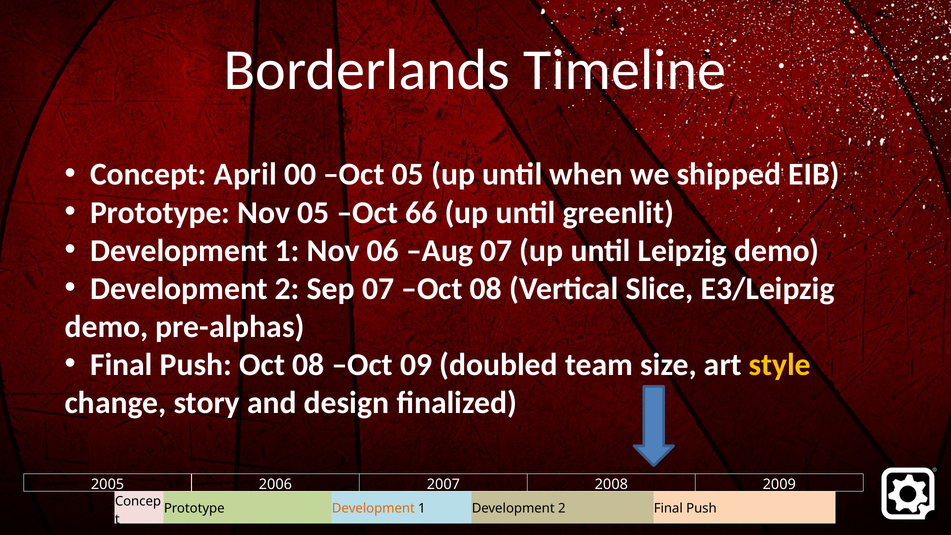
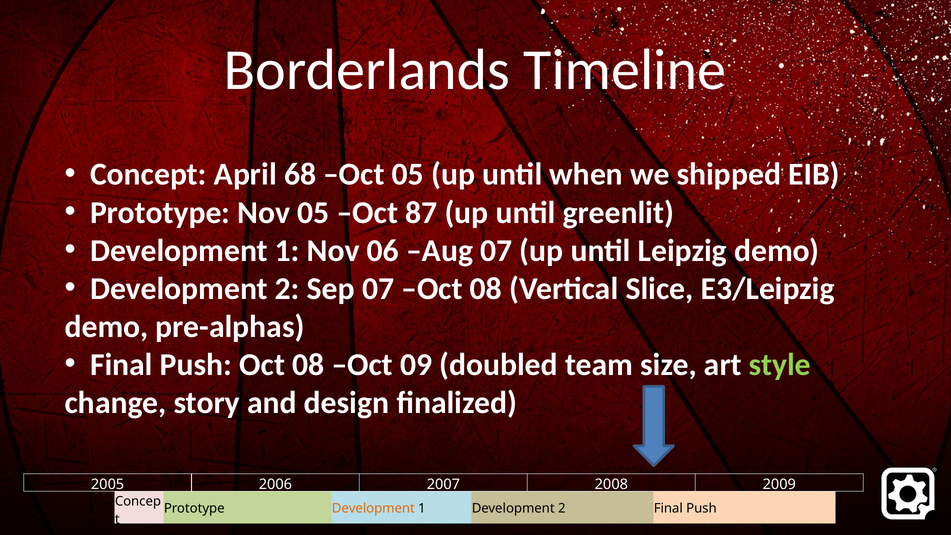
00: 00 -> 68
66: 66 -> 87
style colour: yellow -> light green
